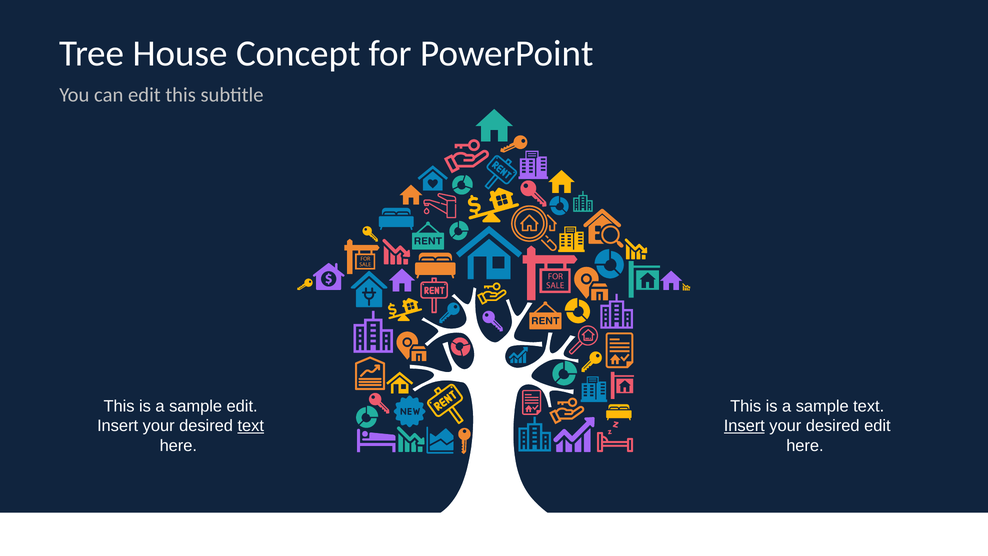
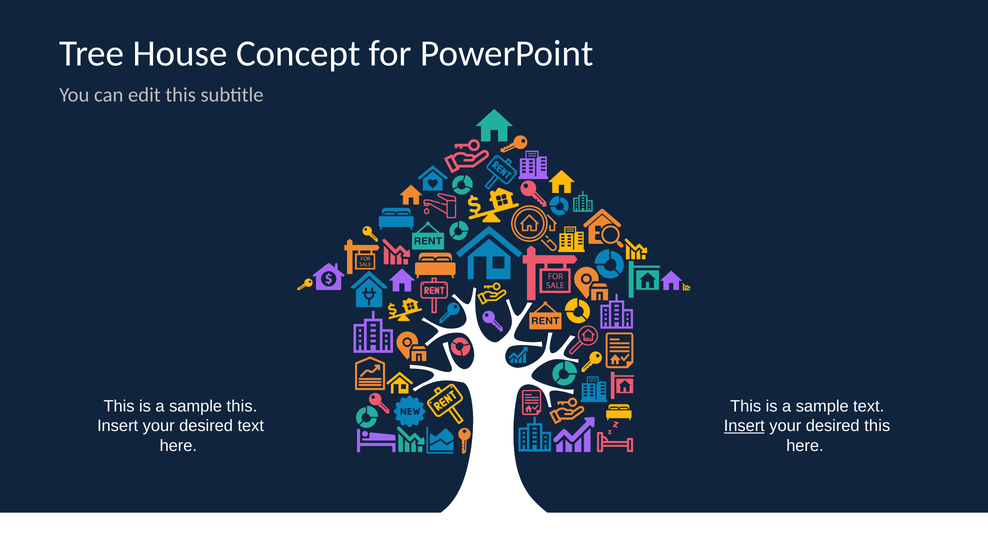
sample edit: edit -> this
text at (251, 426) underline: present -> none
desired edit: edit -> this
